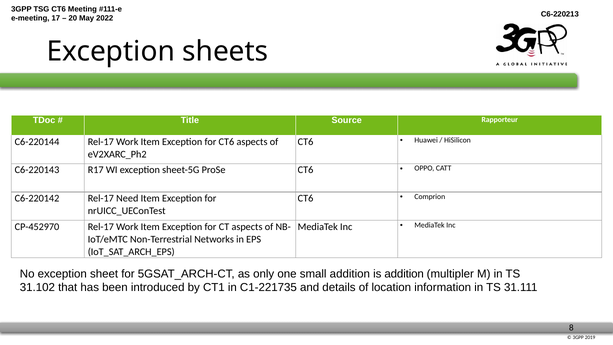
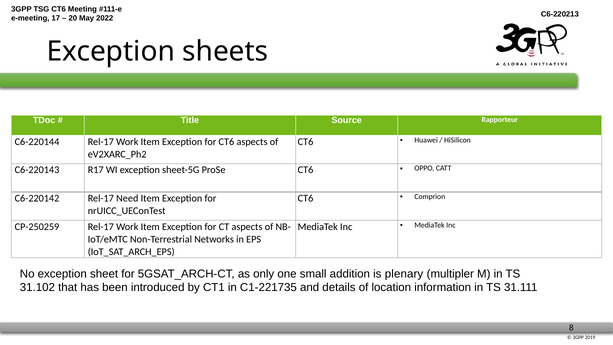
CP-452970: CP-452970 -> CP-250259
is addition: addition -> plenary
